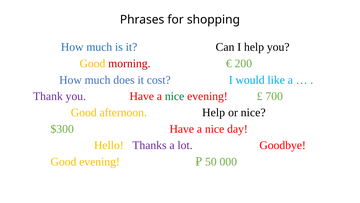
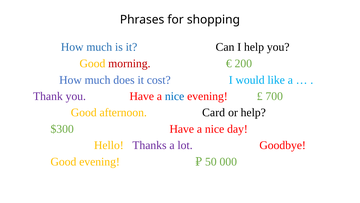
nice at (175, 96) colour: green -> blue
afternoon Help: Help -> Card
or nice: nice -> help
